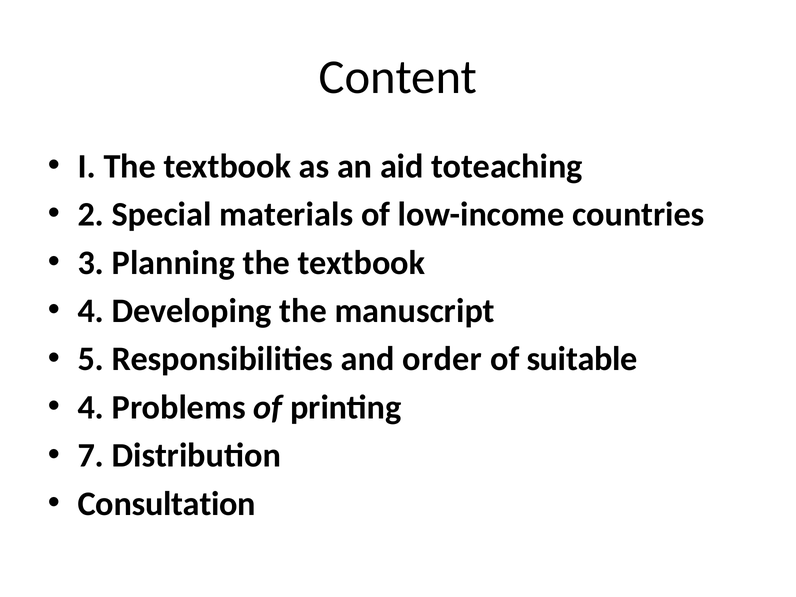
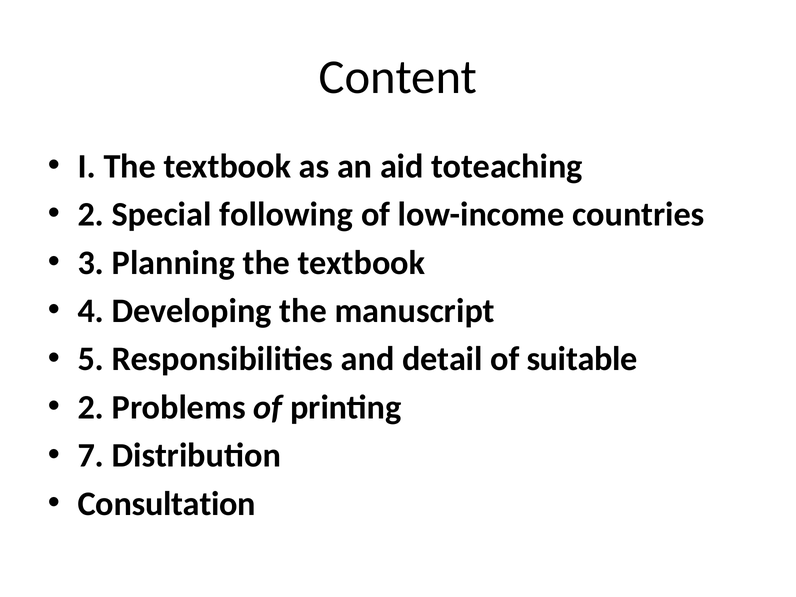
materials: materials -> following
order: order -> detail
4 at (91, 407): 4 -> 2
